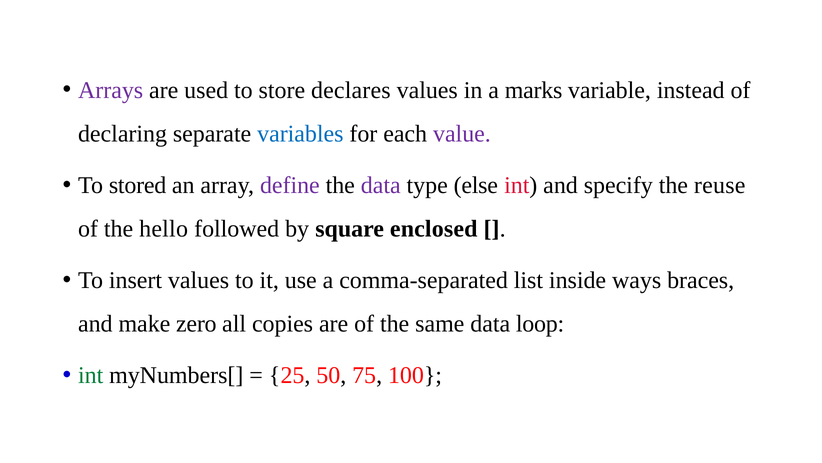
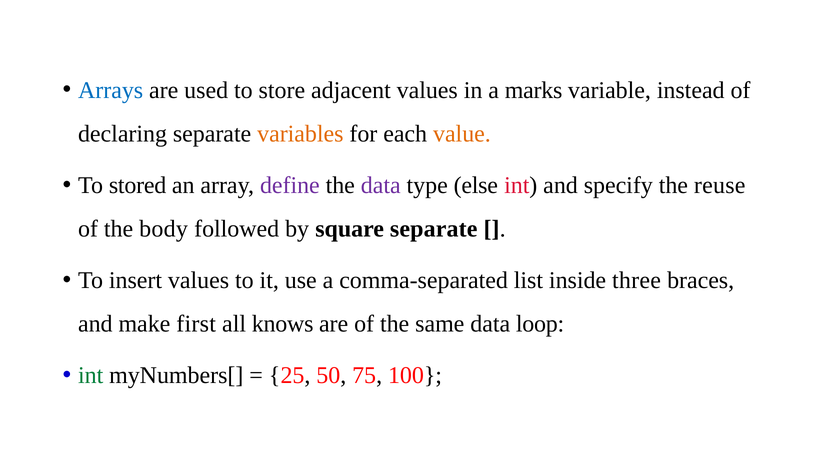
Arrays colour: purple -> blue
declares: declares -> adjacent
variables colour: blue -> orange
value colour: purple -> orange
hello: hello -> body
square enclosed: enclosed -> separate
ways: ways -> three
zero: zero -> first
copies: copies -> knows
